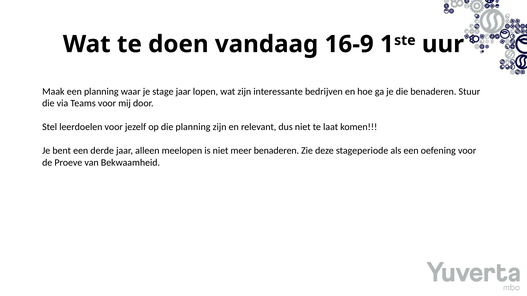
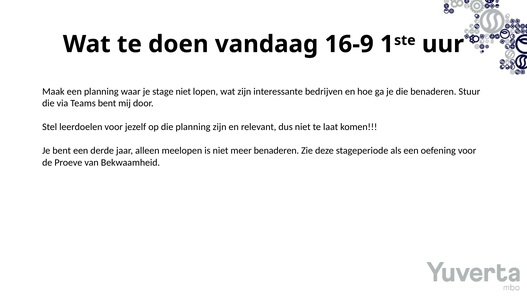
stage jaar: jaar -> niet
Teams voor: voor -> bent
